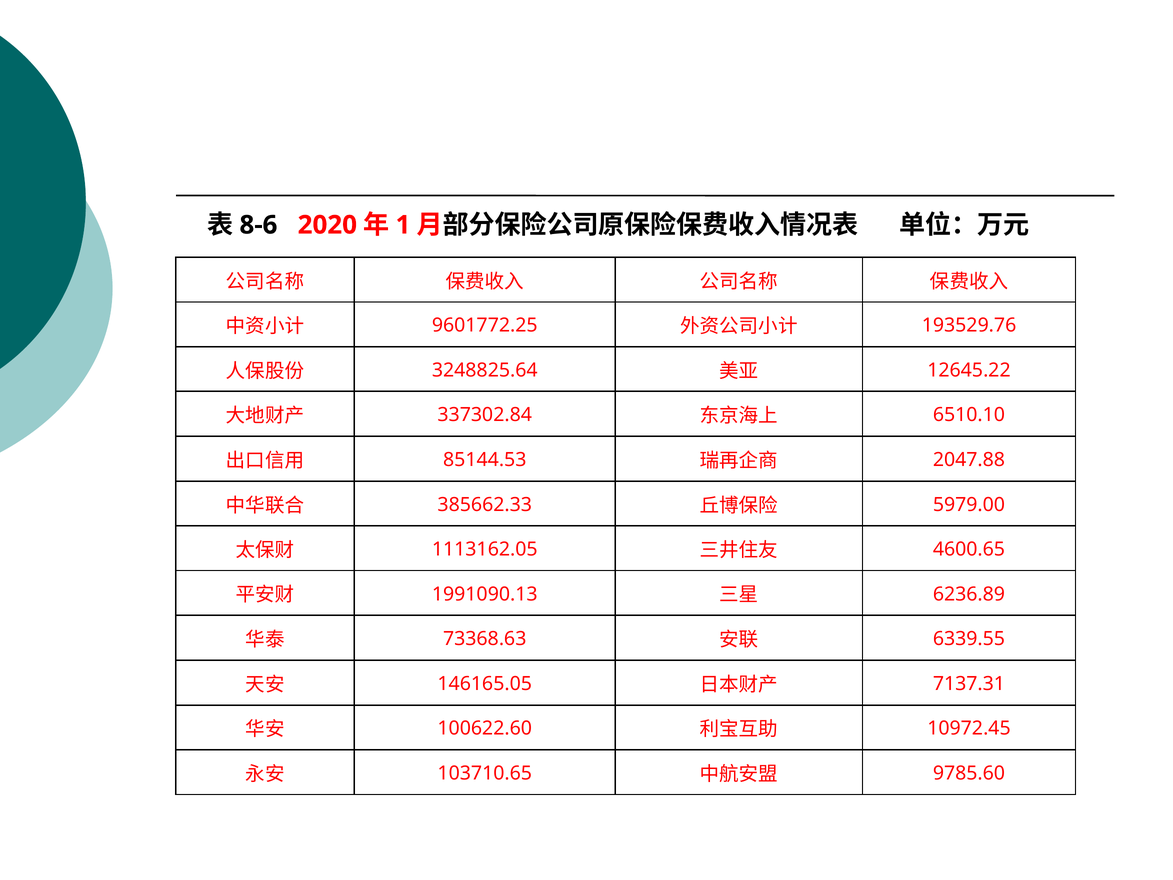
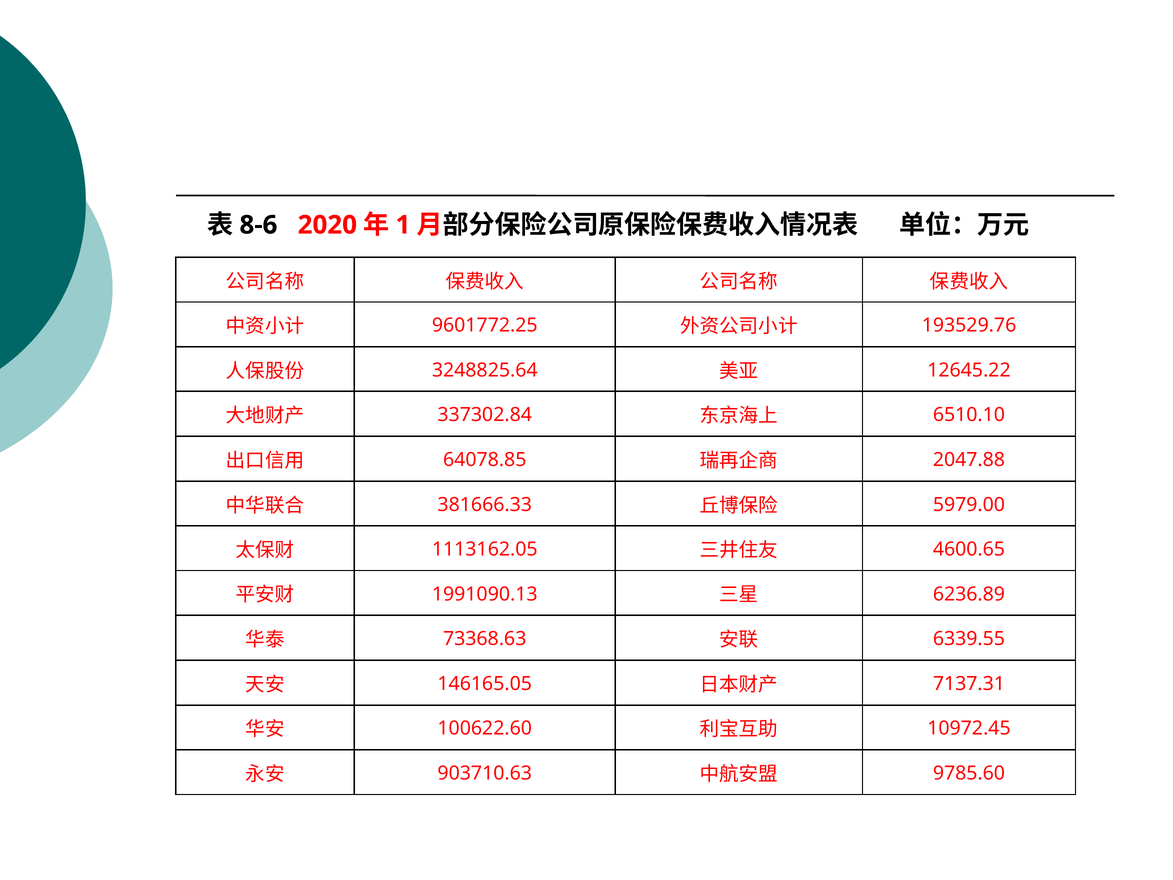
85144.53: 85144.53 -> 64078.85
385662.33: 385662.33 -> 381666.33
103710.65: 103710.65 -> 903710.63
